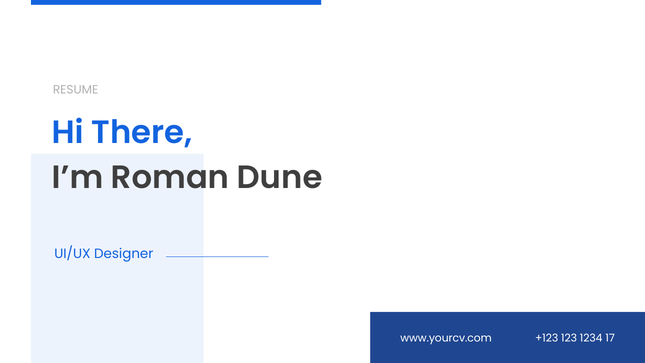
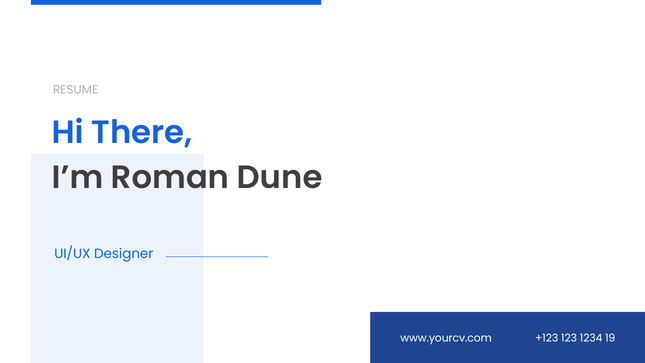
17: 17 -> 19
